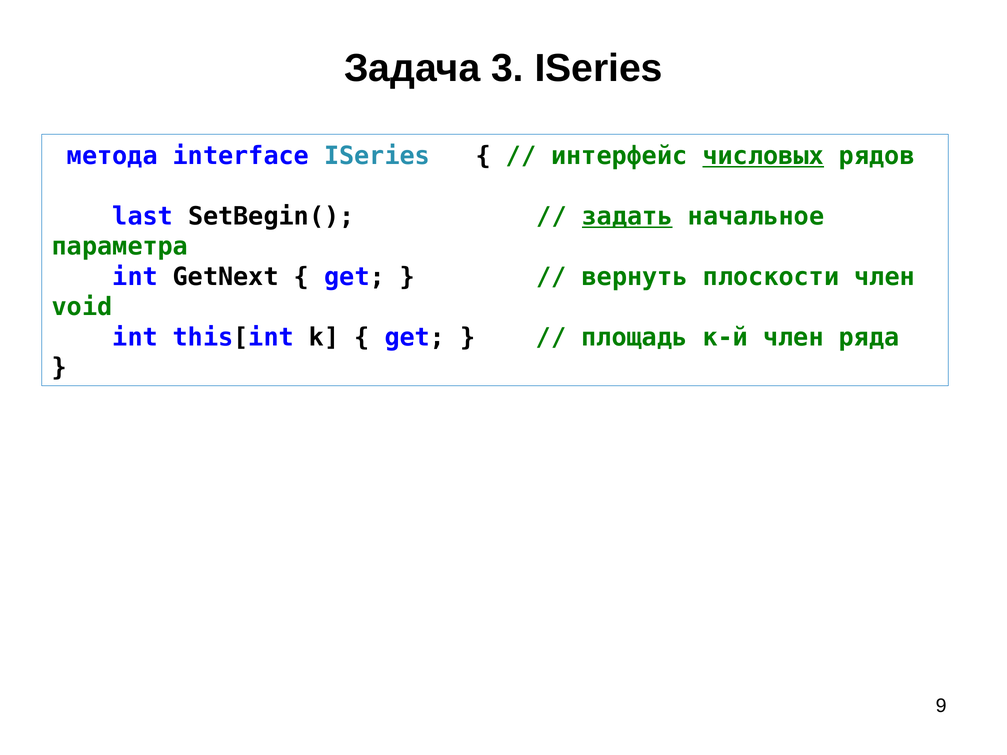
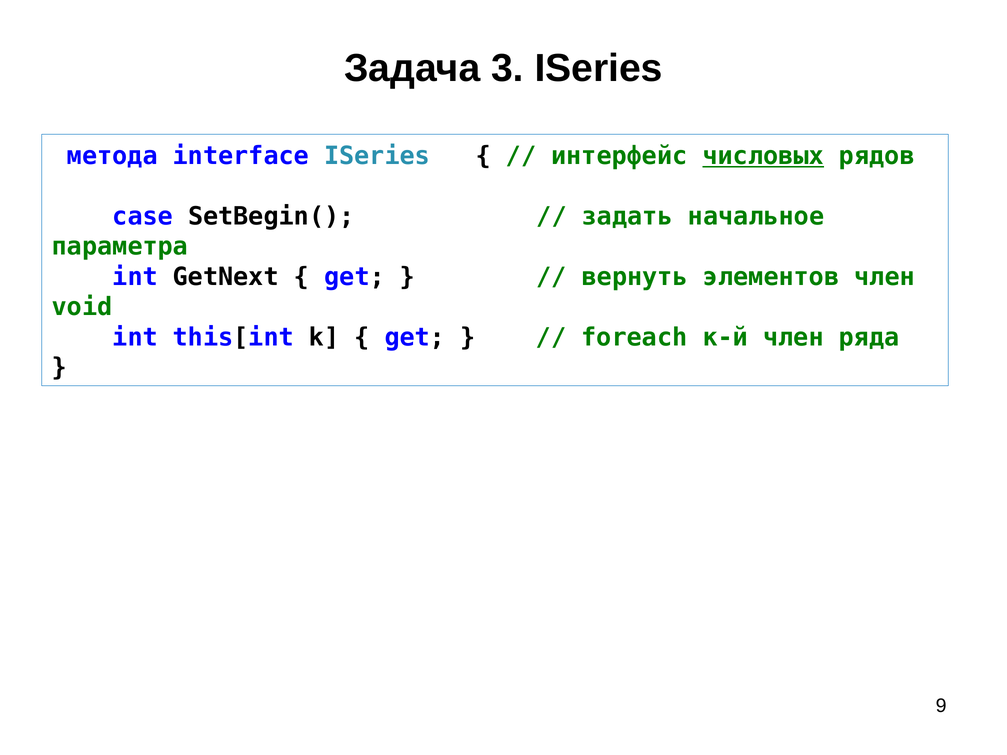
last: last -> case
задать underline: present -> none
плоскости: плоскости -> элементов
площадь: площадь -> foreach
